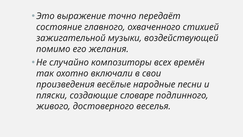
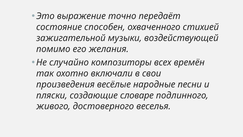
главного: главного -> способен
